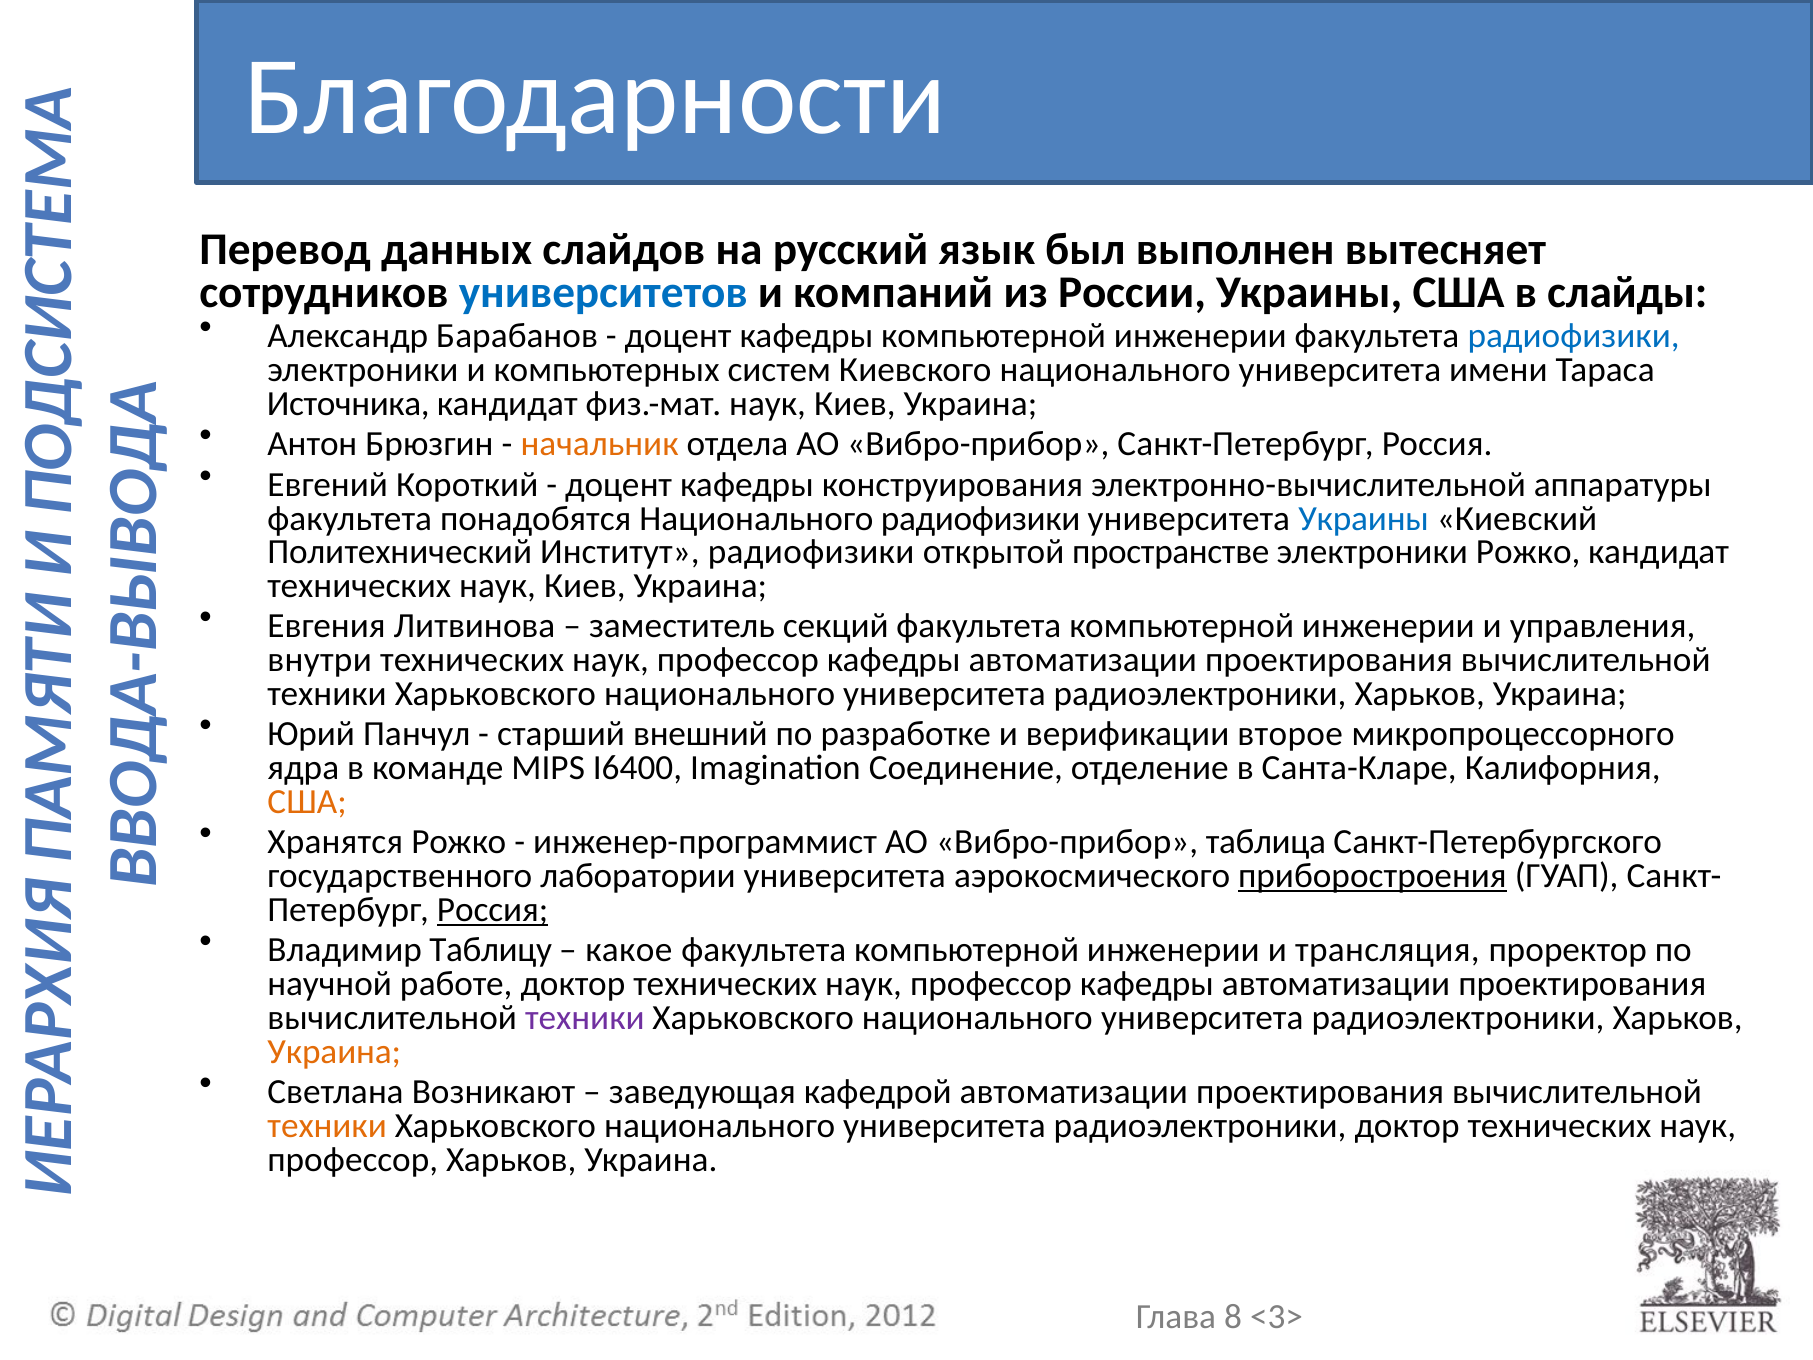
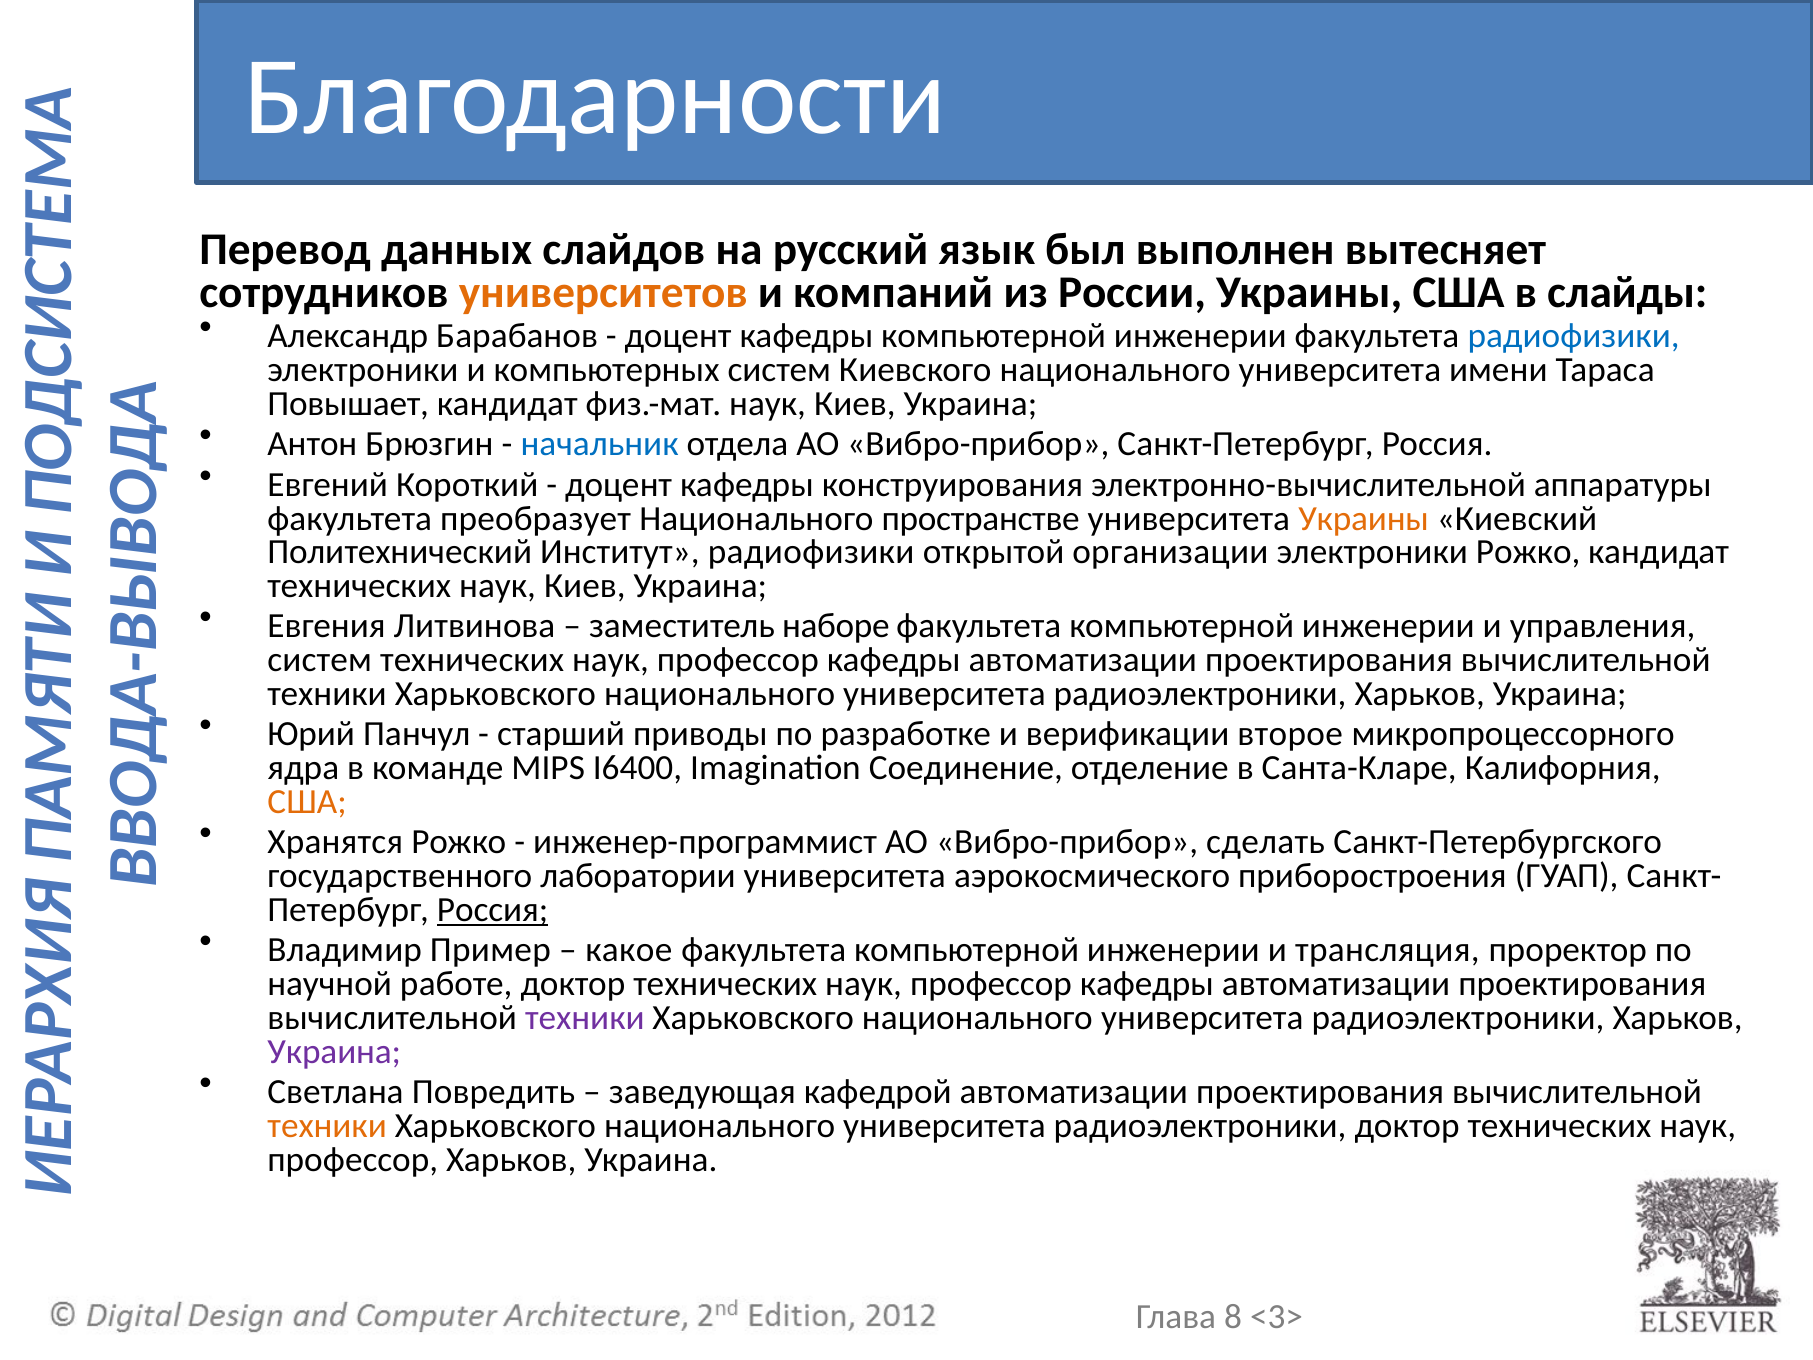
университетов colour: blue -> orange
Источника: Источника -> Повышает
начальник colour: orange -> blue
понадобятся: понадобятся -> преобразует
Национального радиофизики: радиофизики -> пространстве
Украины at (1364, 518) colour: blue -> orange
пространстве: пространстве -> организации
секций: секций -> наборе
внутри at (320, 660): внутри -> систем
внешний: внешний -> приводы
таблица: таблица -> сделать
приборостроения underline: present -> none
Таблицу: Таблицу -> Пример
Украина at (334, 1051) colour: orange -> purple
Возникают: Возникают -> Повредить
